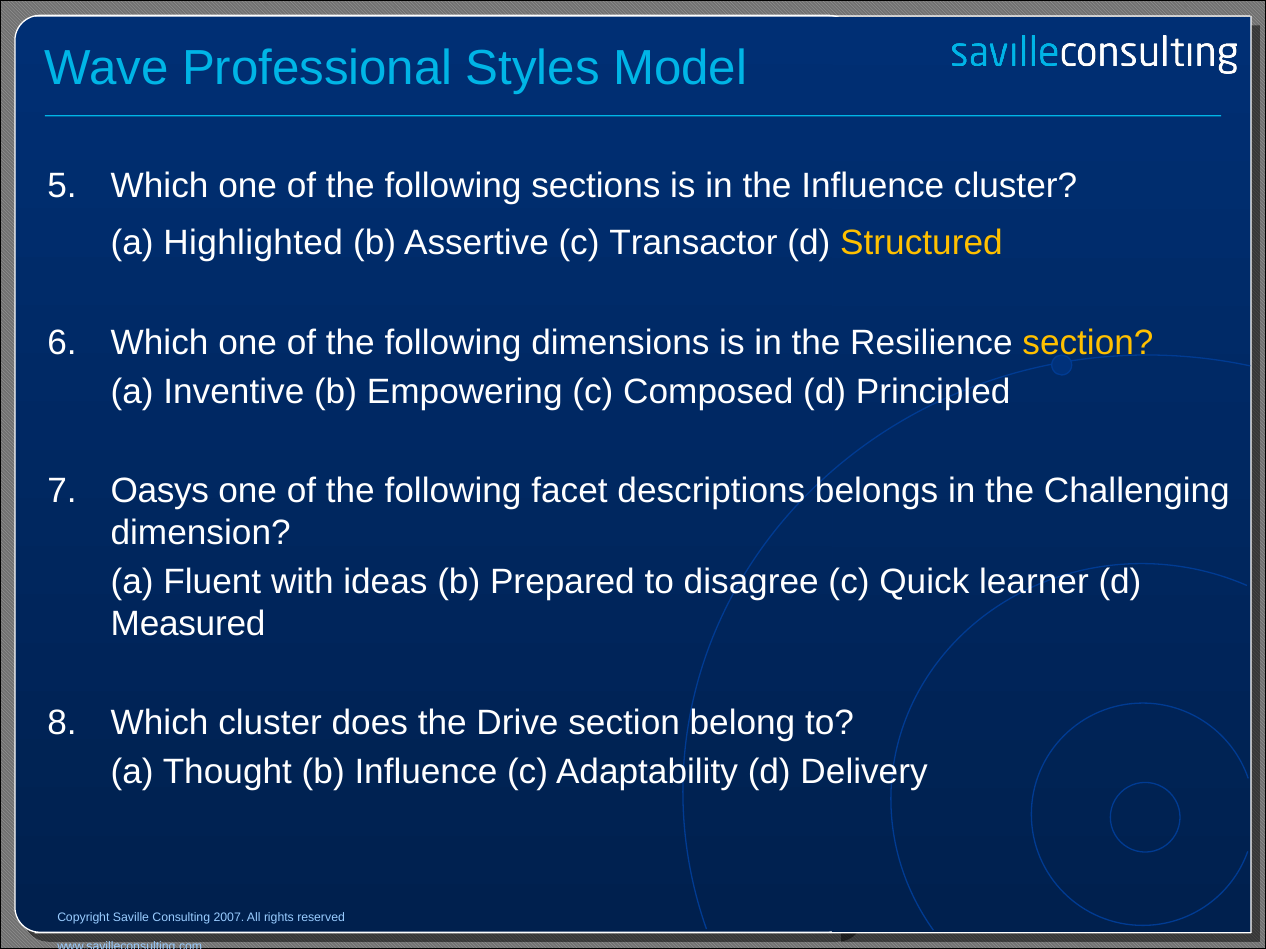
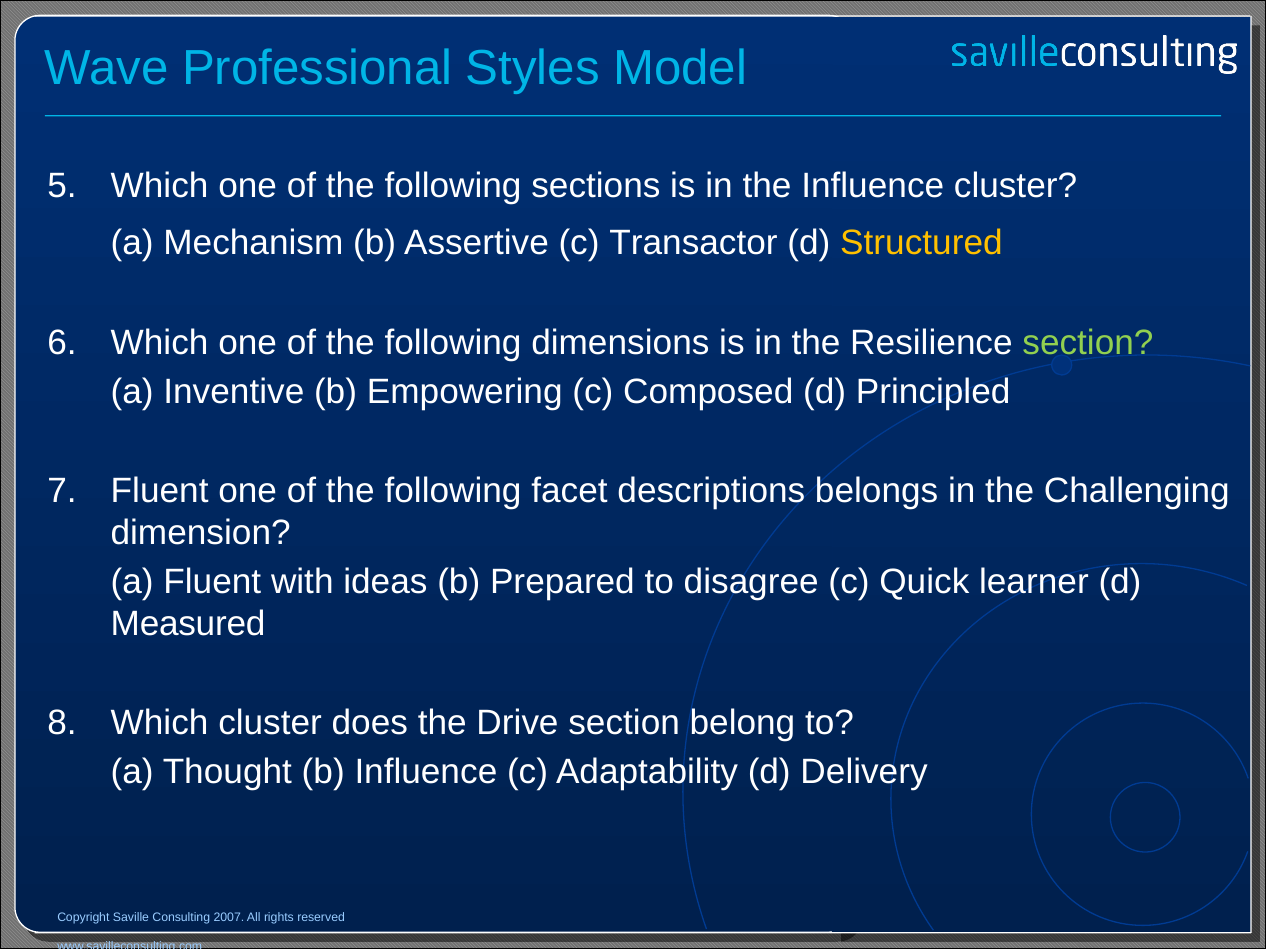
Highlighted: Highlighted -> Mechanism
section at (1088, 343) colour: yellow -> light green
Oasys at (160, 491): Oasys -> Fluent
